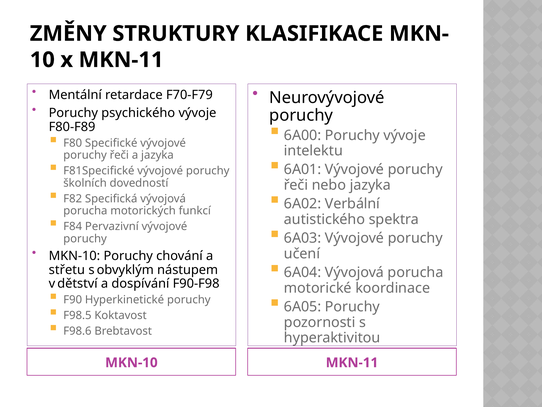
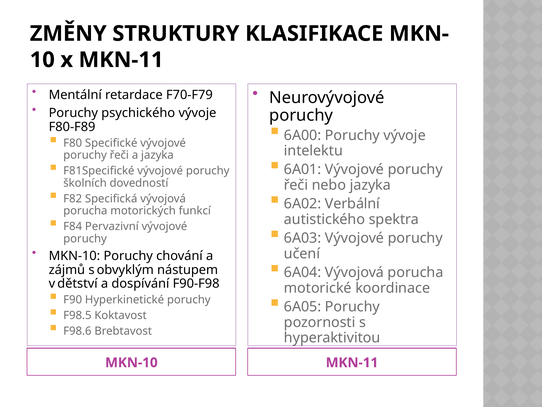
střetu: střetu -> zájmů
